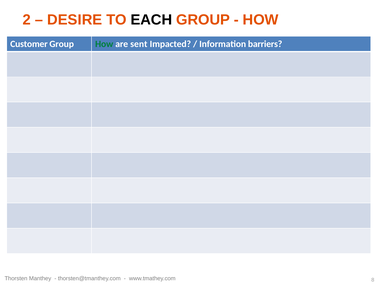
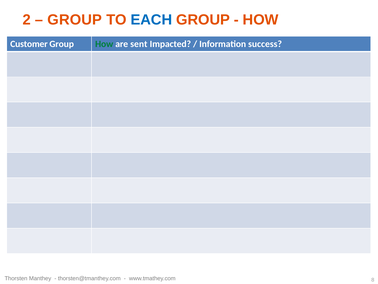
DESIRE at (75, 20): DESIRE -> GROUP
EACH colour: black -> blue
barriers: barriers -> success
